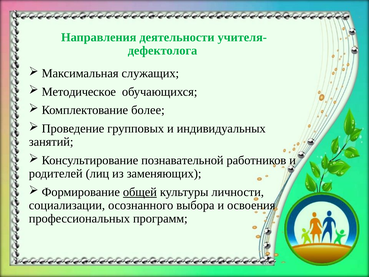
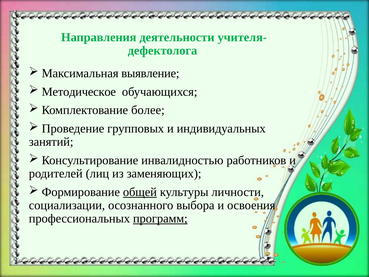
служащих: служащих -> выявление
познавательной: познавательной -> инвалидностью
программ underline: none -> present
